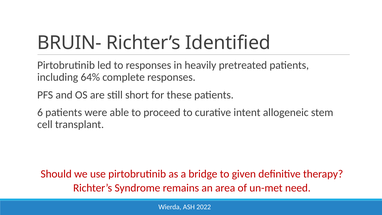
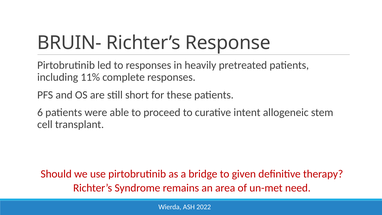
Identified: Identified -> Response
64%: 64% -> 11%
